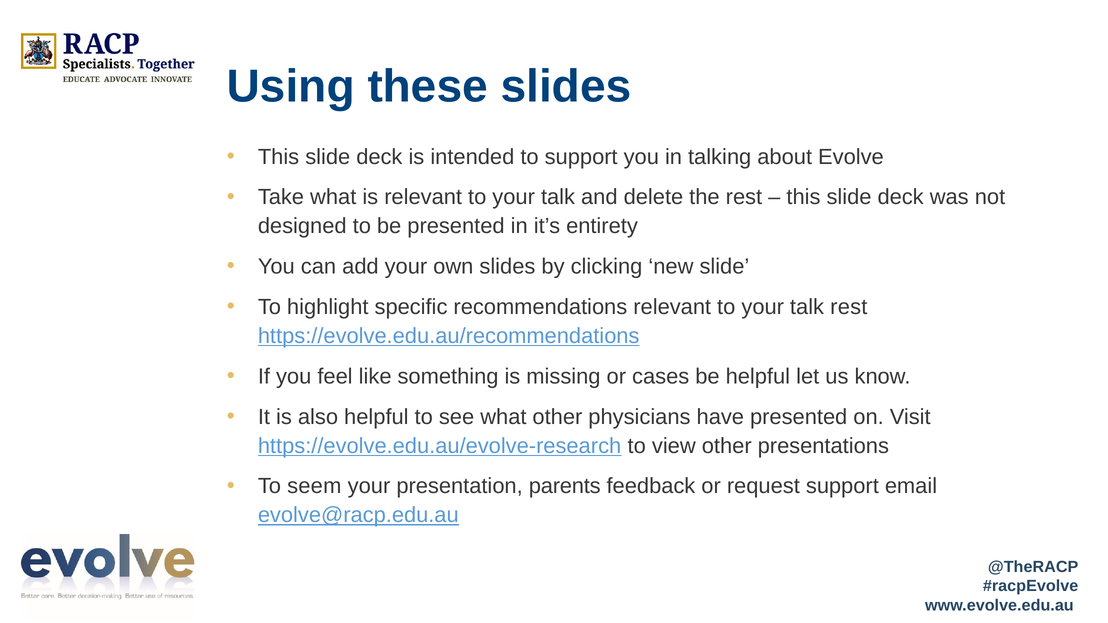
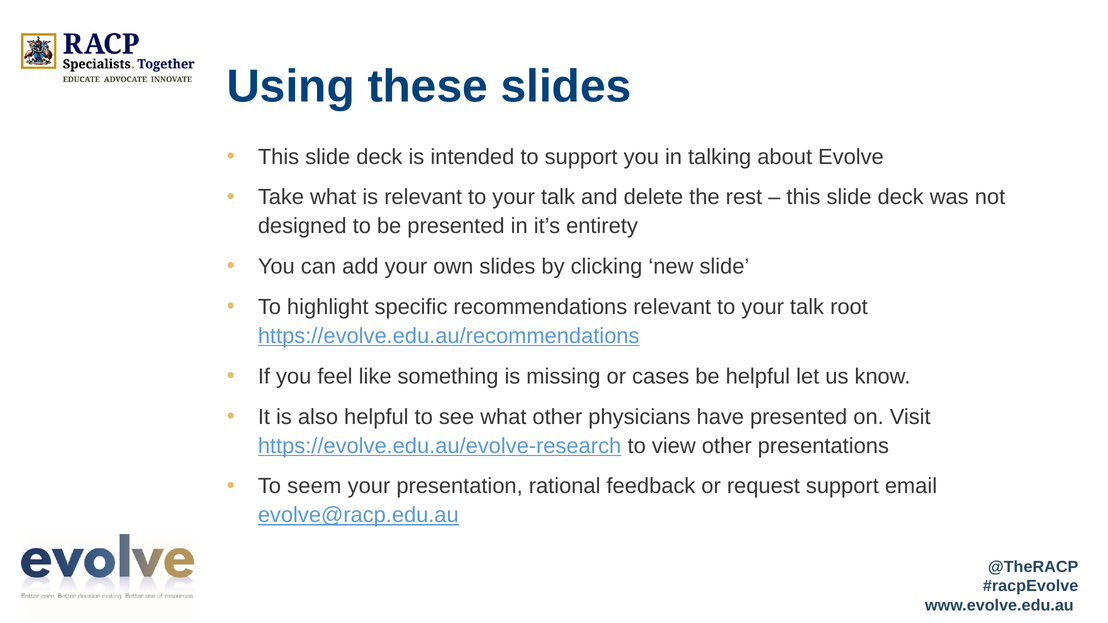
talk rest: rest -> root
parents: parents -> rational
